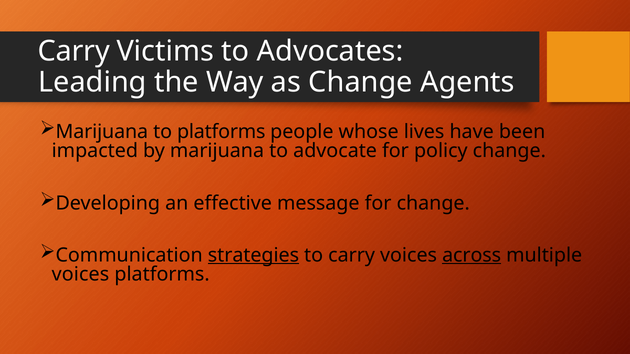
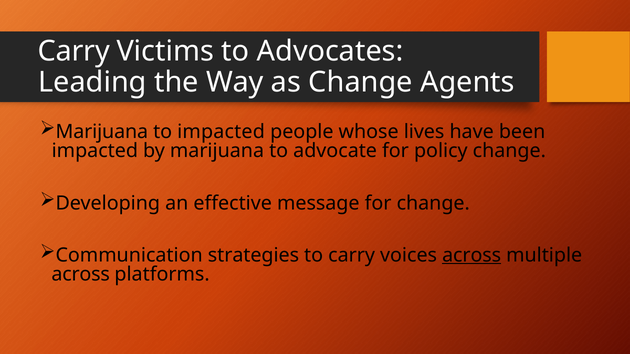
to platforms: platforms -> impacted
strategies underline: present -> none
voices at (80, 275): voices -> across
